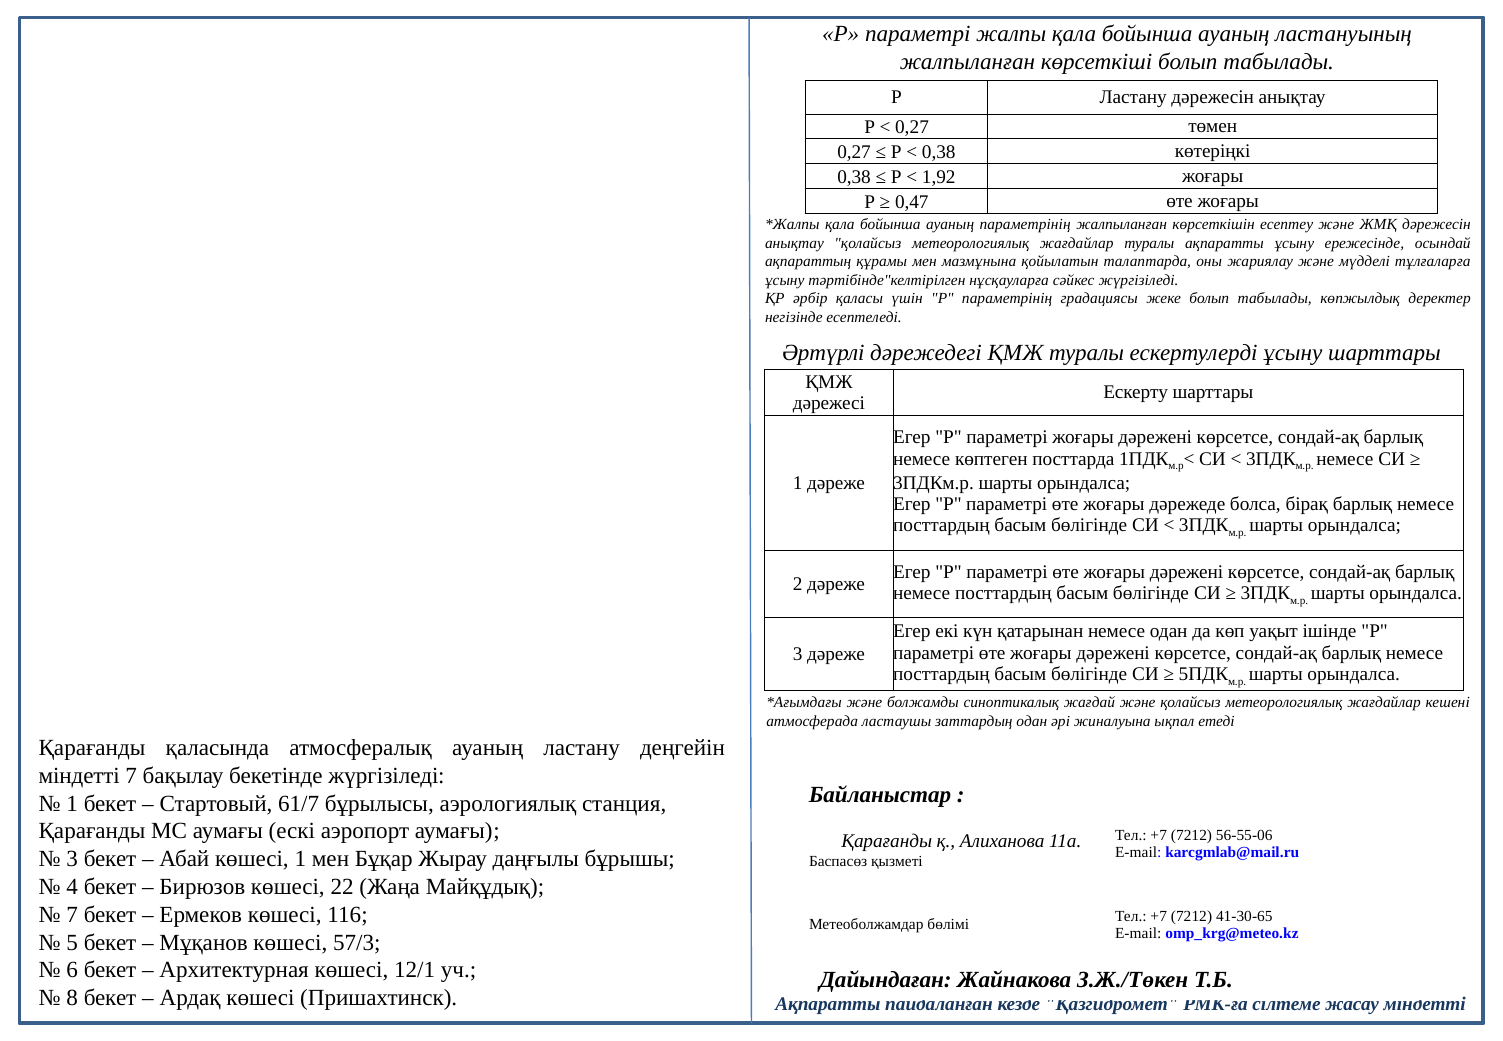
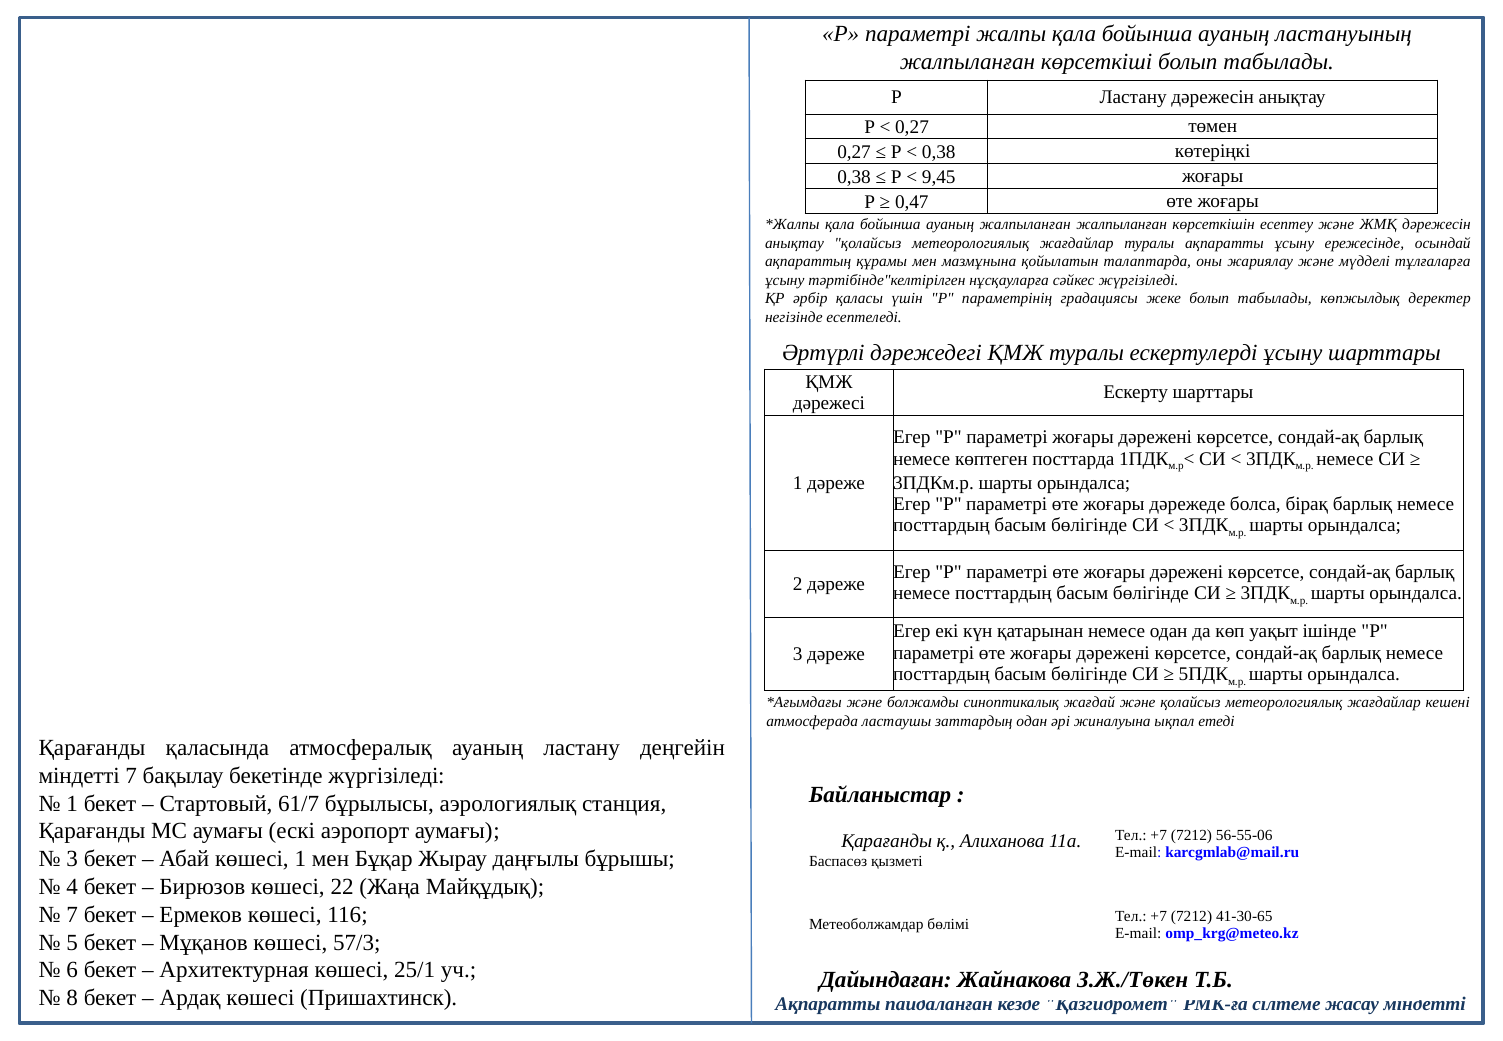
1,92: 1,92 -> 9,45
ауаның параметрінің: параметрінің -> жалпыланған
12/1: 12/1 -> 25/1
